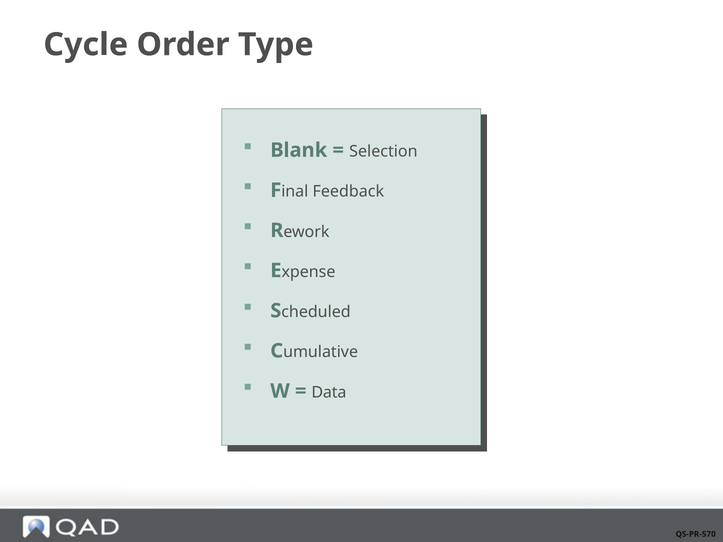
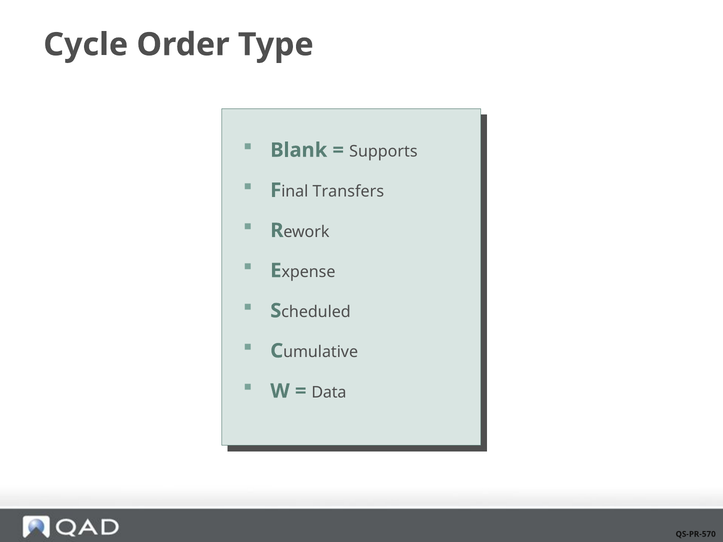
Selection: Selection -> Supports
Feedback: Feedback -> Transfers
